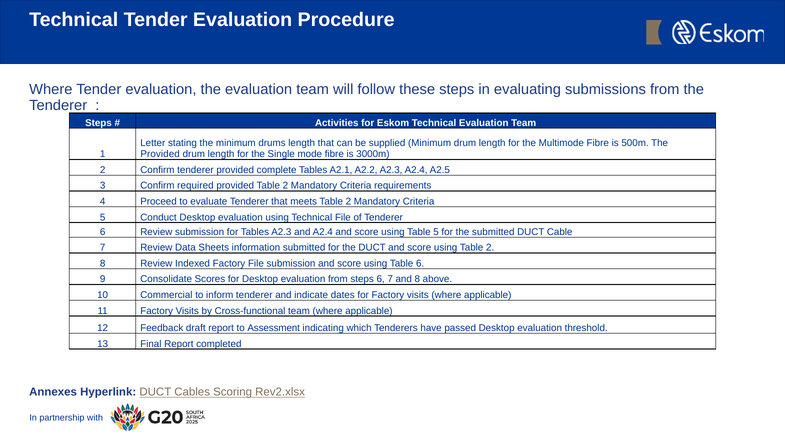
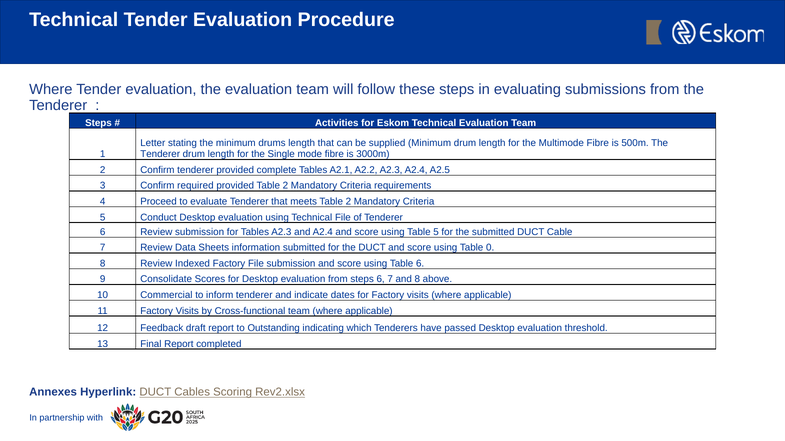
Provided at (160, 154): Provided -> Tenderer
using Table 2: 2 -> 0
Assessment: Assessment -> Outstanding
